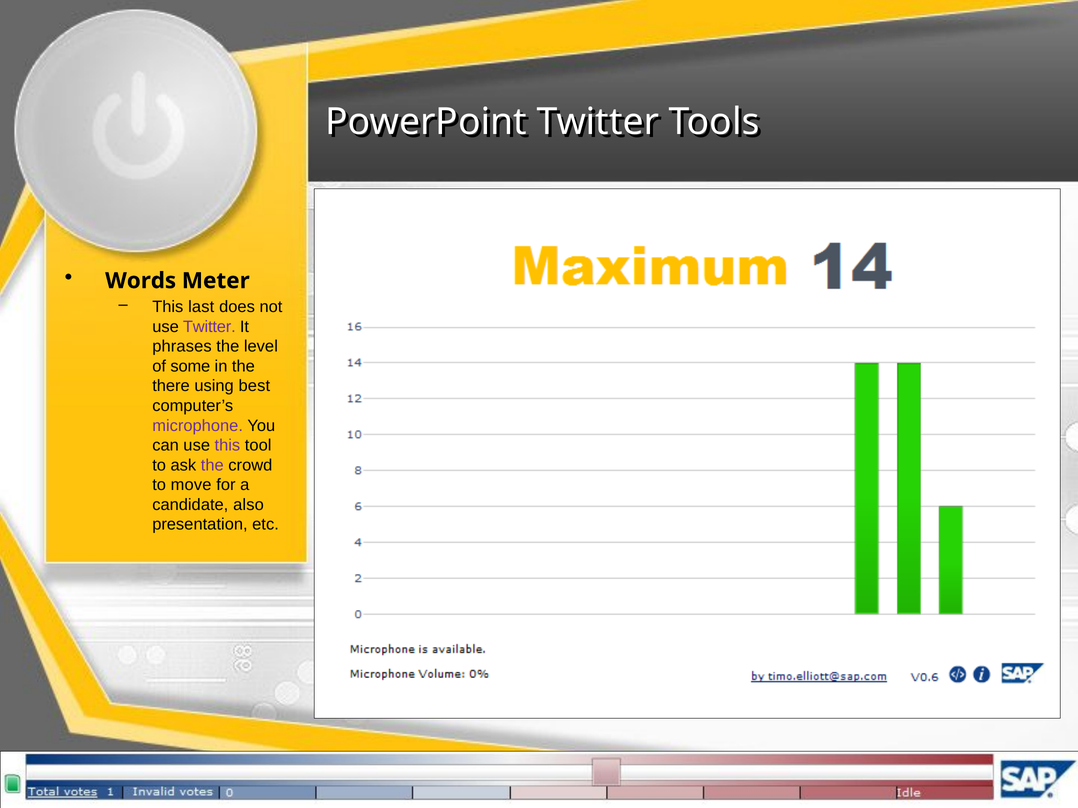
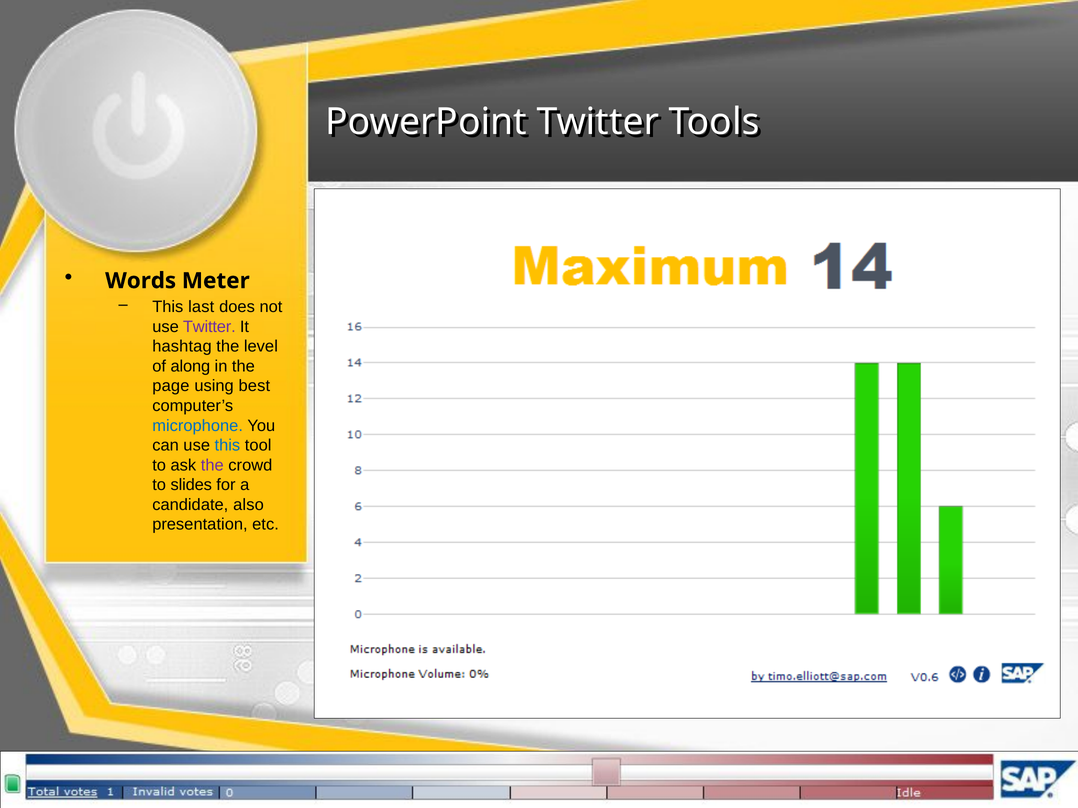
phrases: phrases -> hashtag
some: some -> along
there: there -> page
microphone colour: purple -> blue
this at (227, 446) colour: purple -> blue
move: move -> slides
